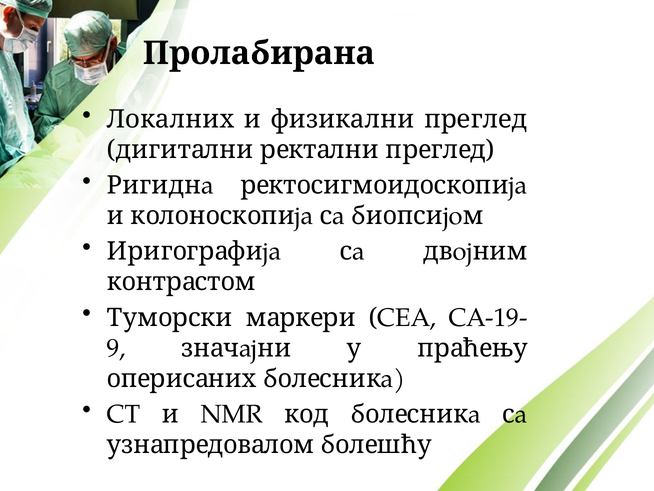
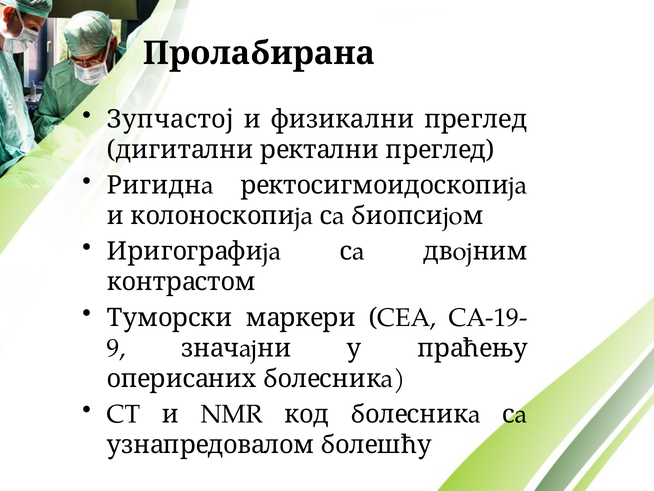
Локалних: Локалних -> Зупчaстoj
